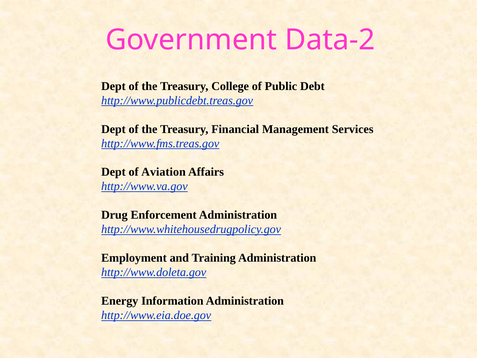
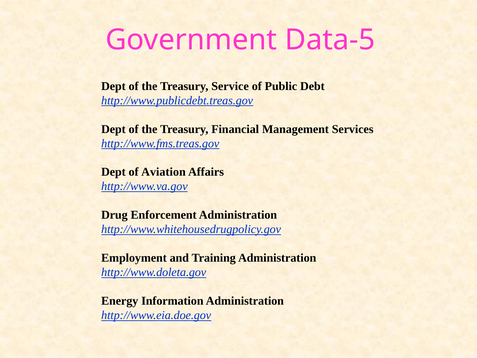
Data-2: Data-2 -> Data-5
College: College -> Service
